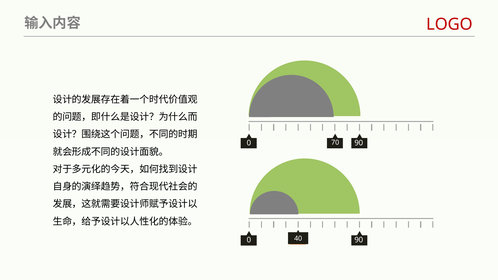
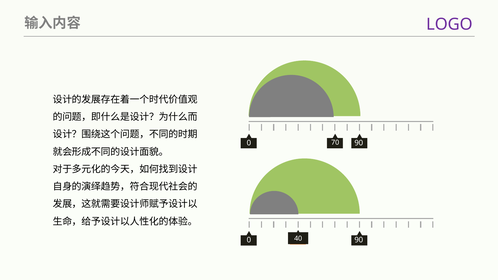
LOGO colour: red -> purple
